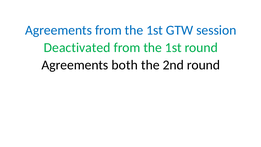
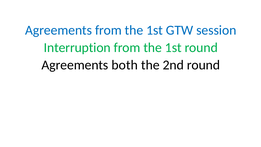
Deactivated: Deactivated -> Interruption
